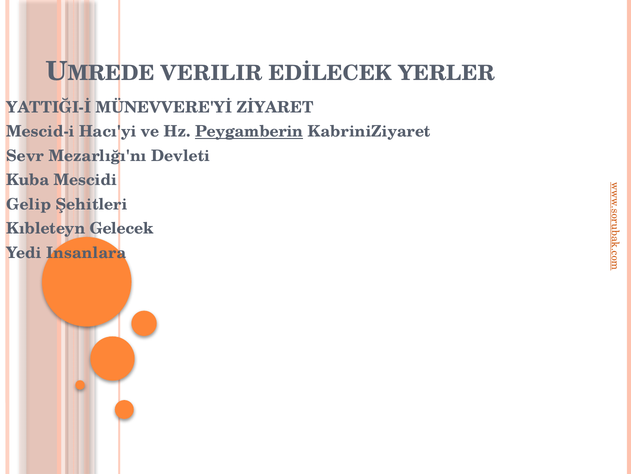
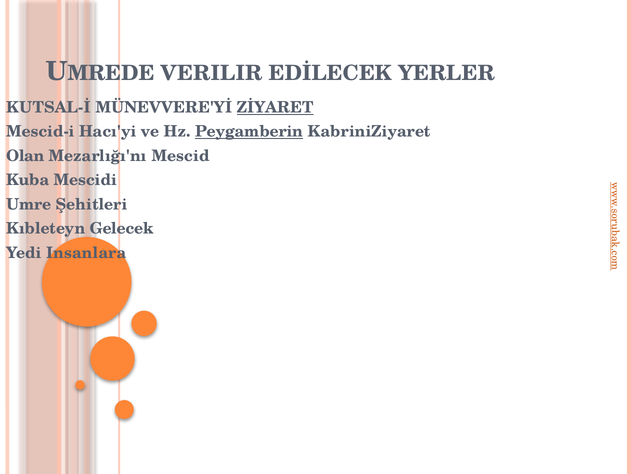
YATTIĞI-İ: YATTIĞI-İ -> KUTSAL-İ
ZİYARET underline: none -> present
Sevr: Sevr -> Olan
Devleti: Devleti -> Mescid
Gelip: Gelip -> Umre
